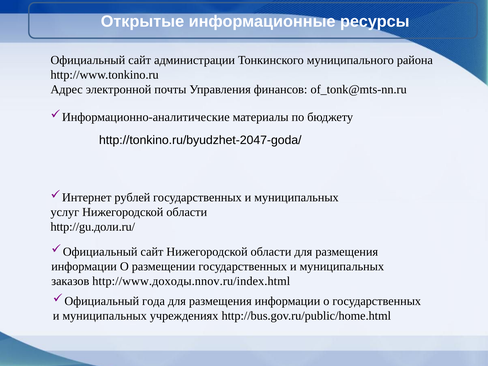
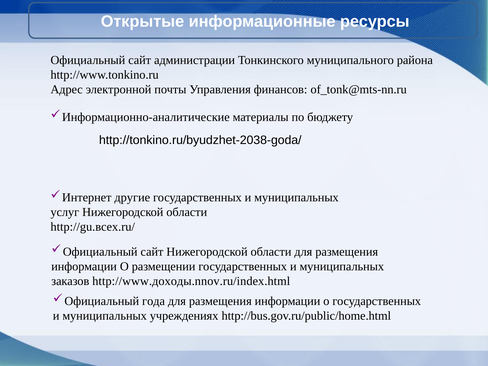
http://tonkino.ru/byudzhet-2047-goda/: http://tonkino.ru/byudzhet-2047-goda/ -> http://tonkino.ru/byudzhet-2038-goda/
рублей: рублей -> другие
http://gu.доли.ru/: http://gu.доли.ru/ -> http://gu.всех.ru/
